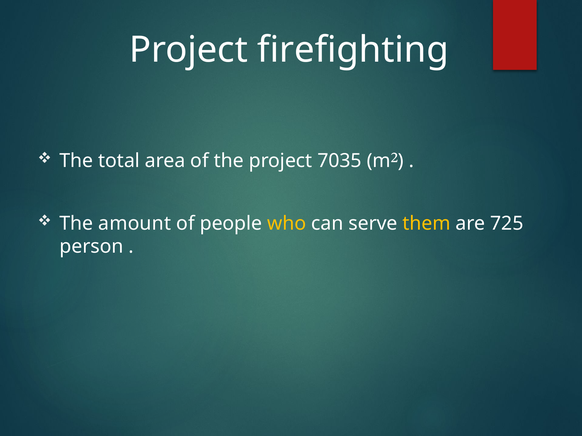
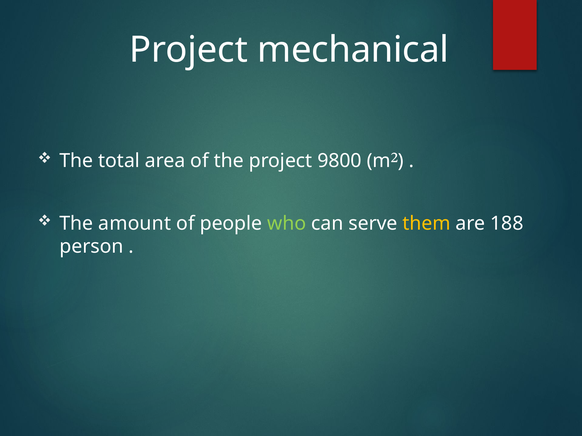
firefighting: firefighting -> mechanical
7035: 7035 -> 9800
who colour: yellow -> light green
725: 725 -> 188
